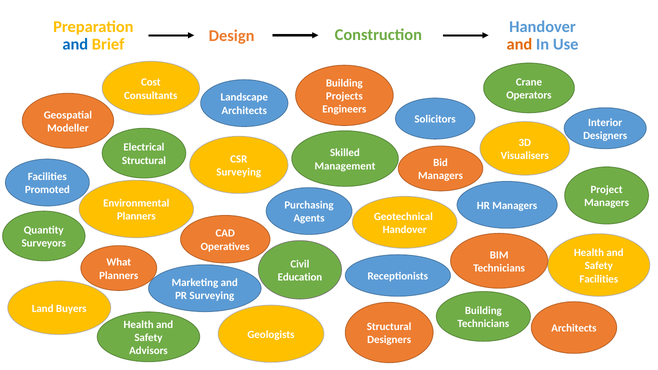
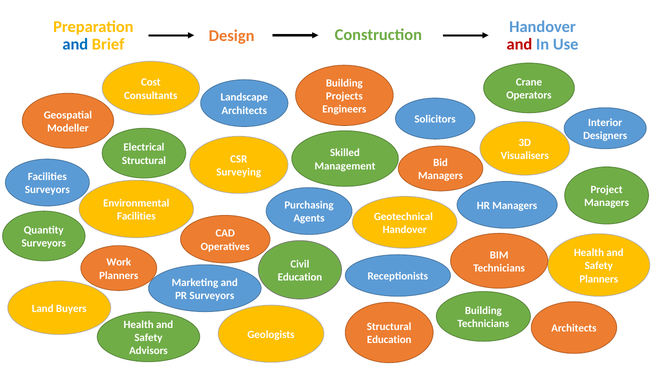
and at (519, 44) colour: orange -> red
Promoted at (47, 190): Promoted -> Surveyors
Planners at (136, 216): Planners -> Facilities
What: What -> Work
Facilities at (599, 279): Facilities -> Planners
PR Surveying: Surveying -> Surveyors
Designers at (389, 340): Designers -> Education
